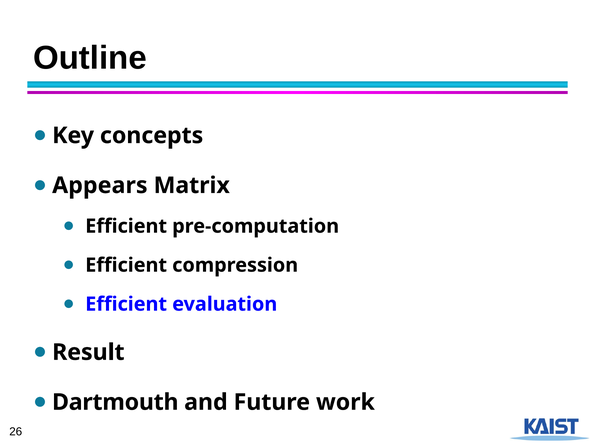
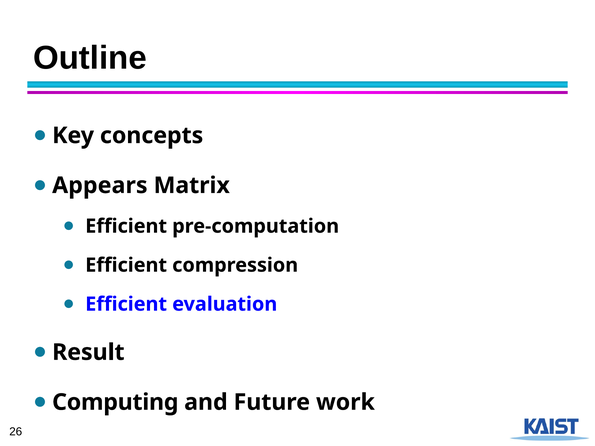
Dartmouth: Dartmouth -> Computing
